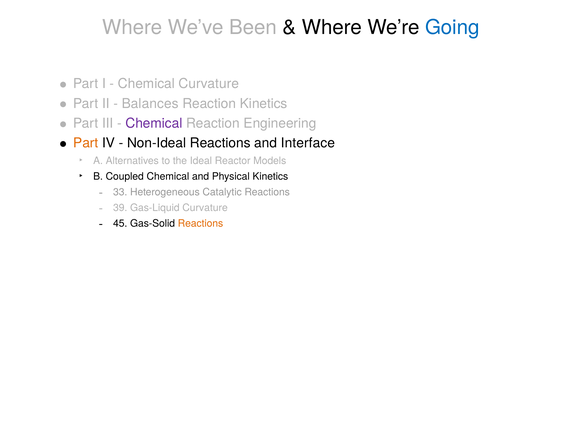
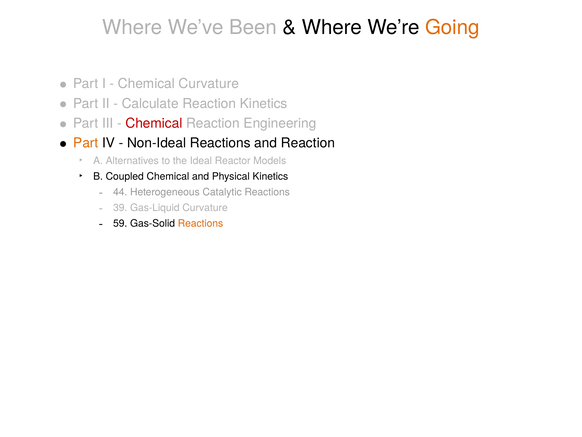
Going colour: blue -> orange
Balances: Balances -> Calculate
Chemical at (154, 123) colour: purple -> red
and Interface: Interface -> Reaction
33: 33 -> 44
45: 45 -> 59
